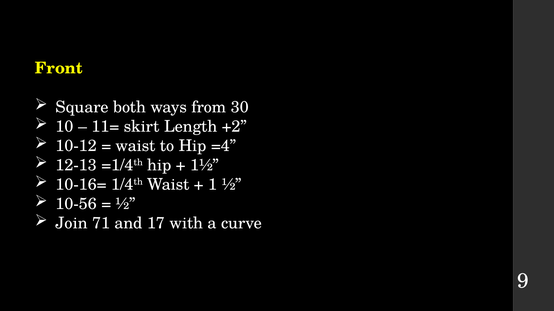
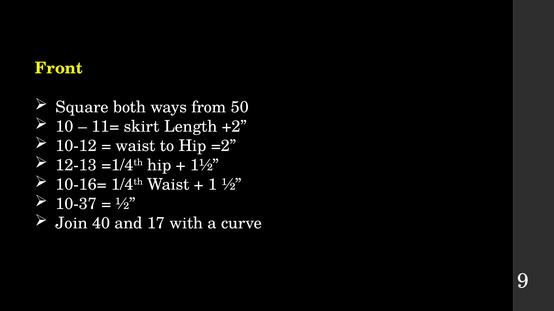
30: 30 -> 50
=4: =4 -> =2
10-56: 10-56 -> 10-37
71: 71 -> 40
